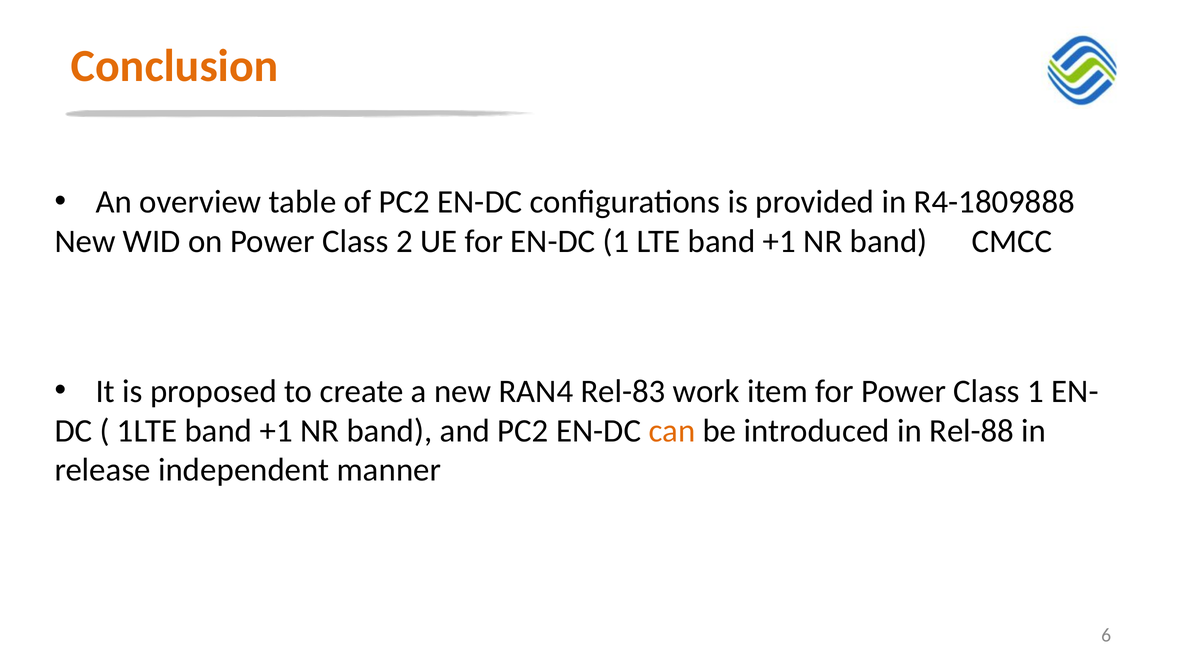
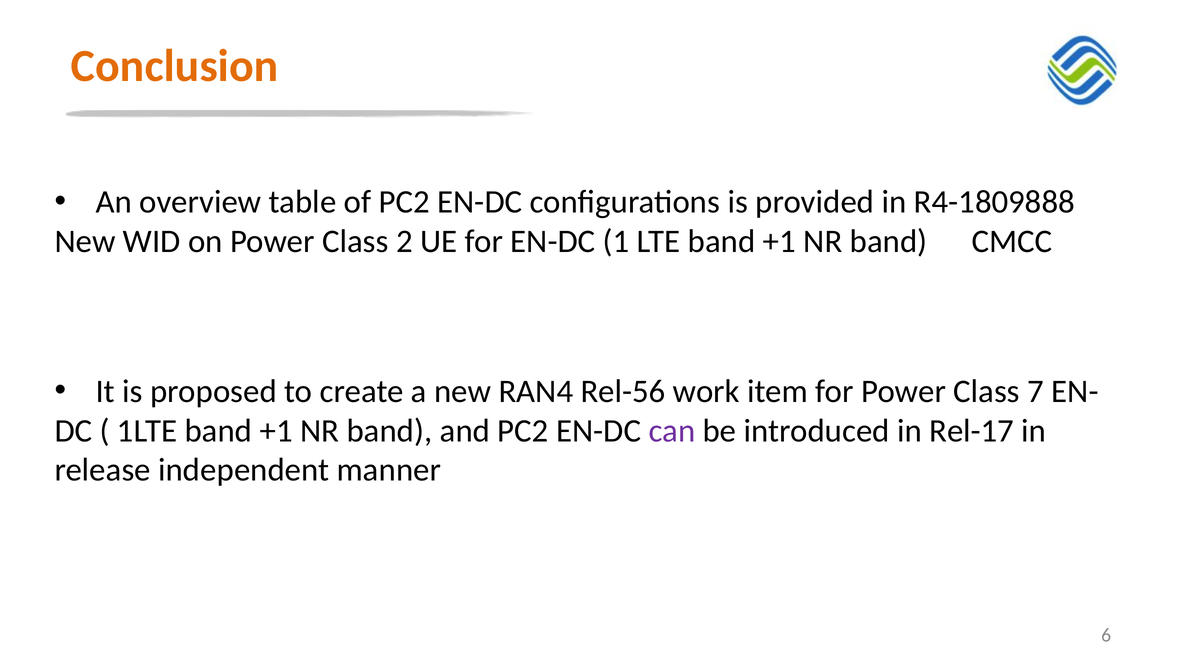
Rel-83: Rel-83 -> Rel-56
Class 1: 1 -> 7
can colour: orange -> purple
Rel-88: Rel-88 -> Rel-17
